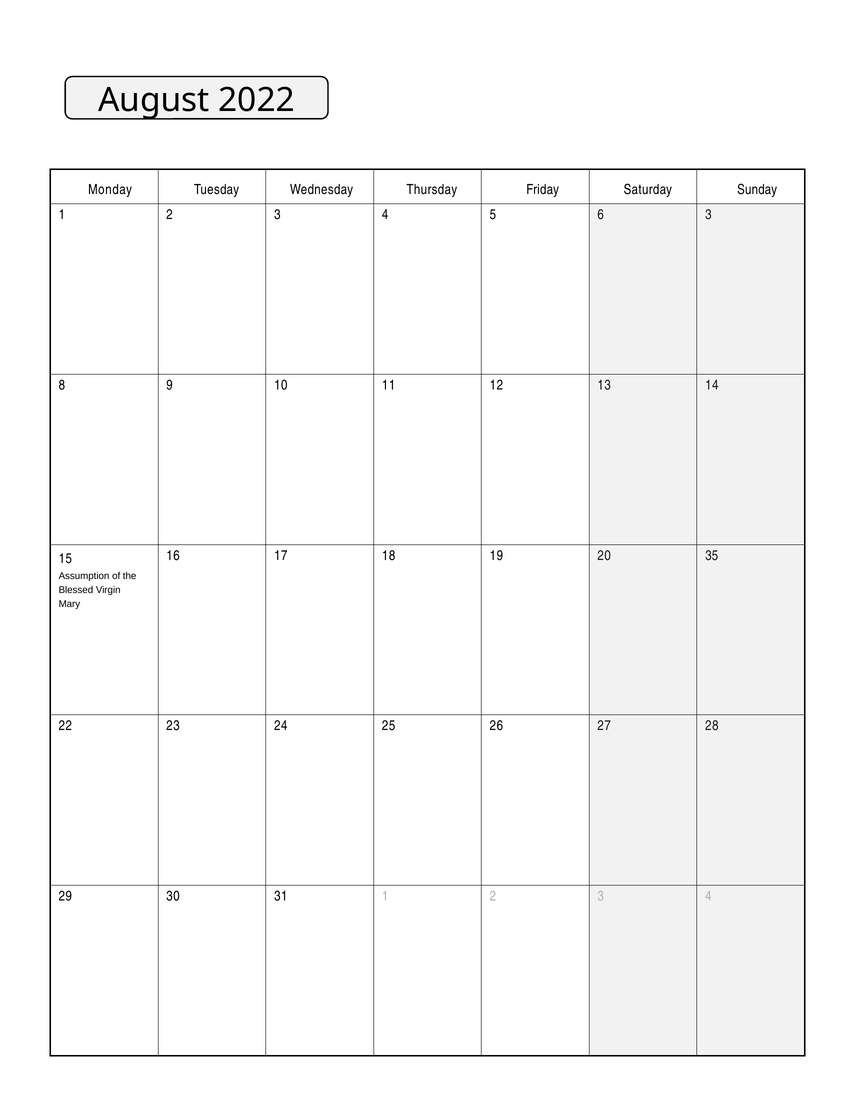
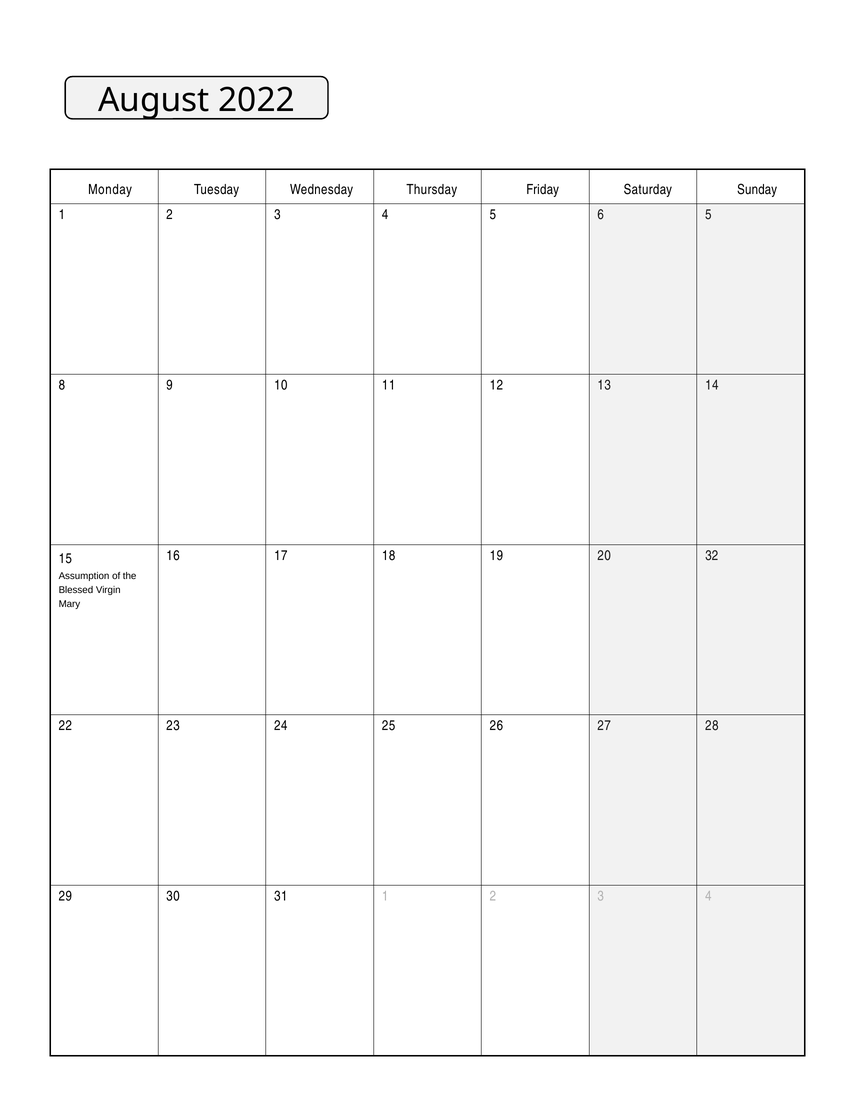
6 3: 3 -> 5
35: 35 -> 32
